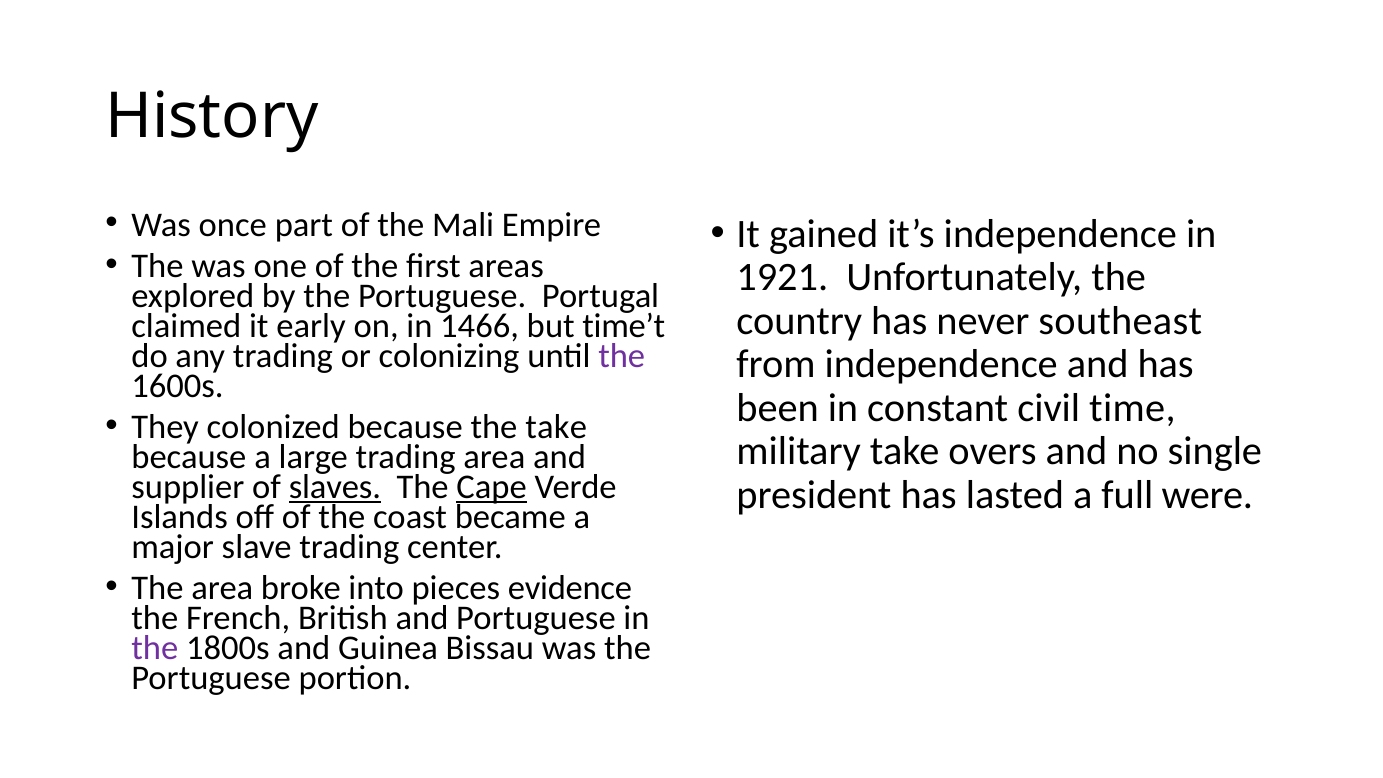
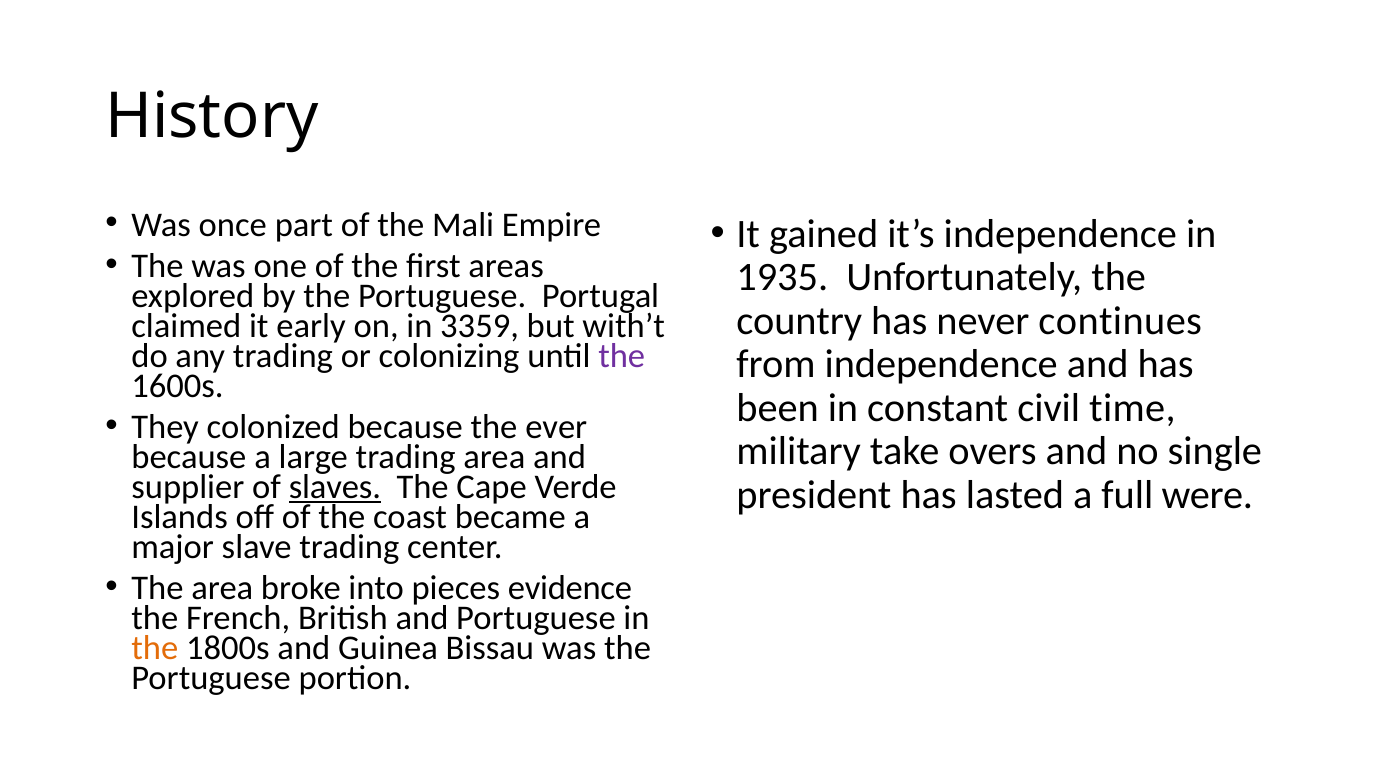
1921: 1921 -> 1935
southeast: southeast -> continues
1466: 1466 -> 3359
time’t: time’t -> with’t
the take: take -> ever
Cape underline: present -> none
the at (155, 648) colour: purple -> orange
